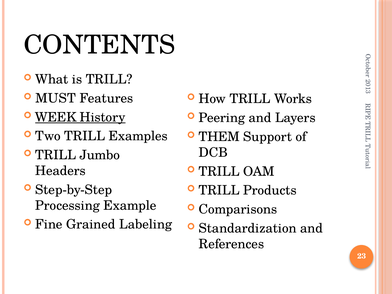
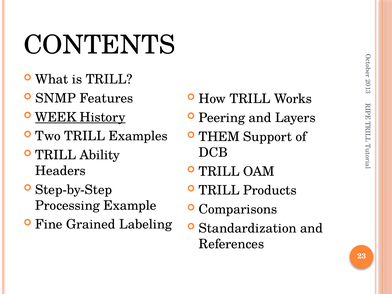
MUST: MUST -> SNMP
Jumbo: Jumbo -> Ability
